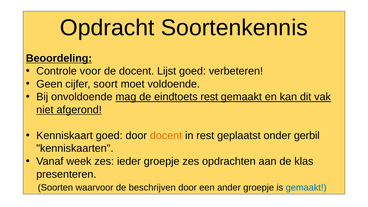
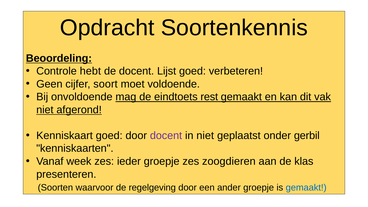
voor: voor -> hebt
docent at (166, 136) colour: orange -> purple
in rest: rest -> niet
opdrachten: opdrachten -> zoogdieren
beschrijven: beschrijven -> regelgeving
